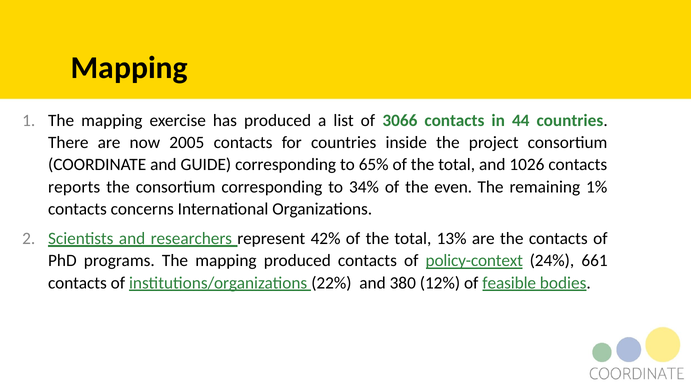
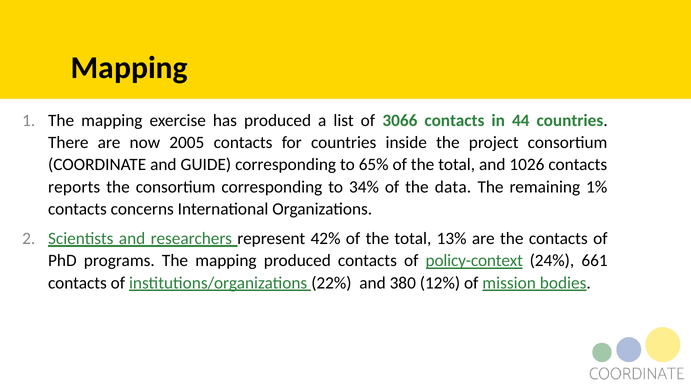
even: even -> data
feasible: feasible -> mission
